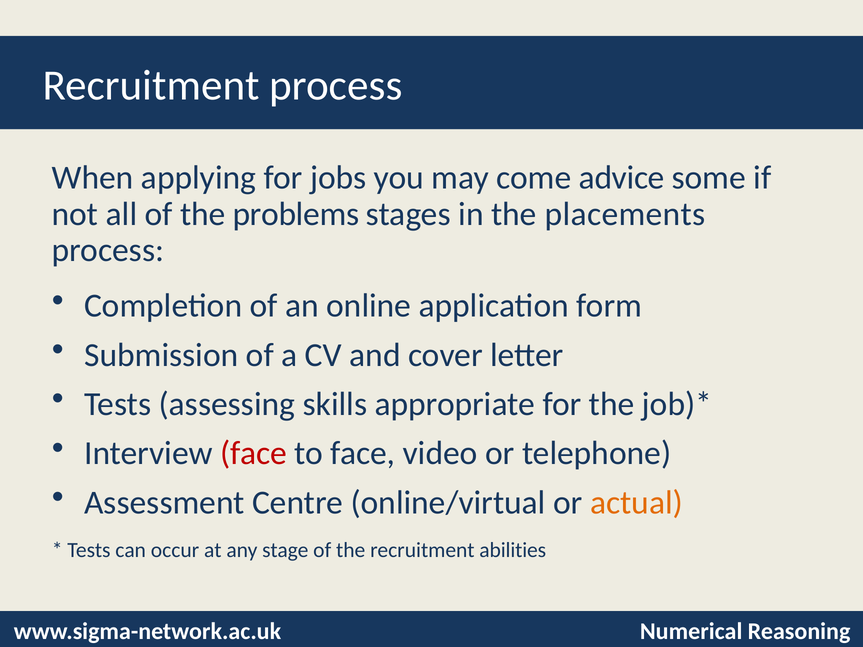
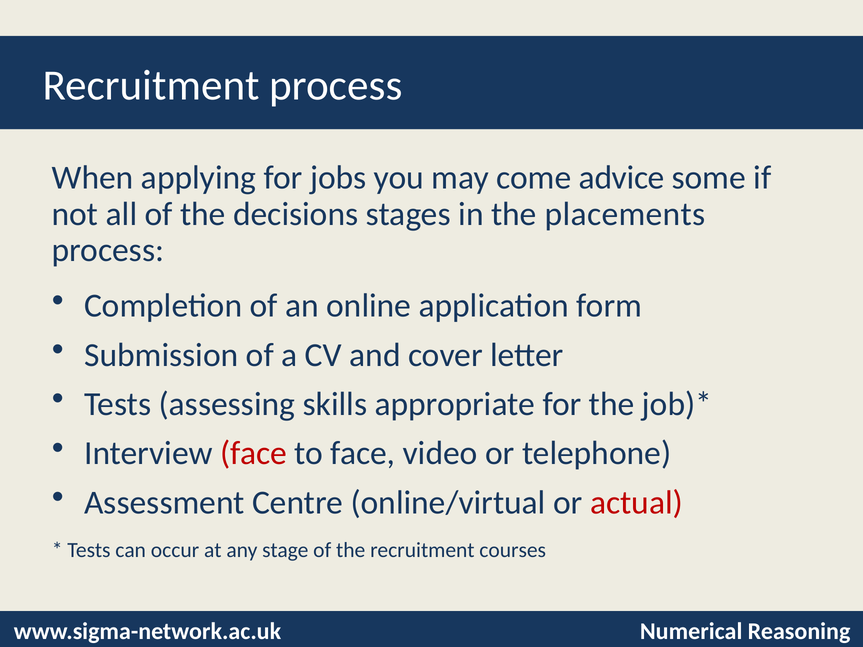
problems: problems -> decisions
actual colour: orange -> red
abilities: abilities -> courses
